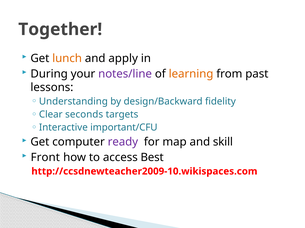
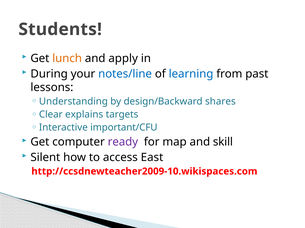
Together: Together -> Students
notes/line colour: purple -> blue
learning colour: orange -> blue
fidelity: fidelity -> shares
seconds: seconds -> explains
Front: Front -> Silent
Best: Best -> East
